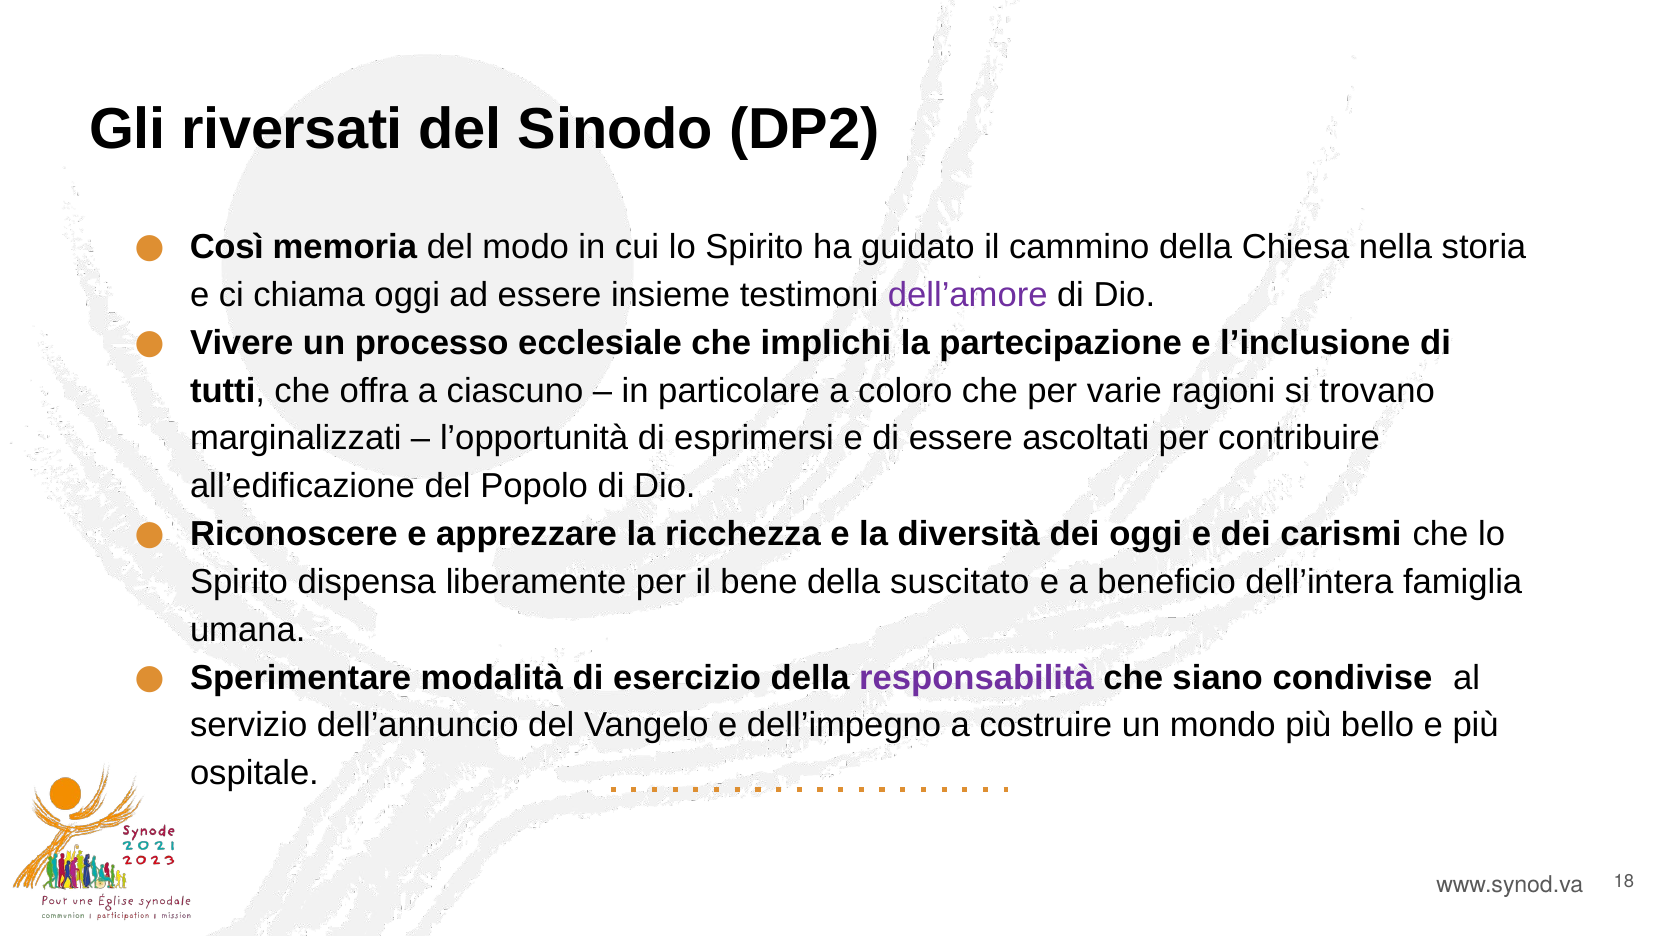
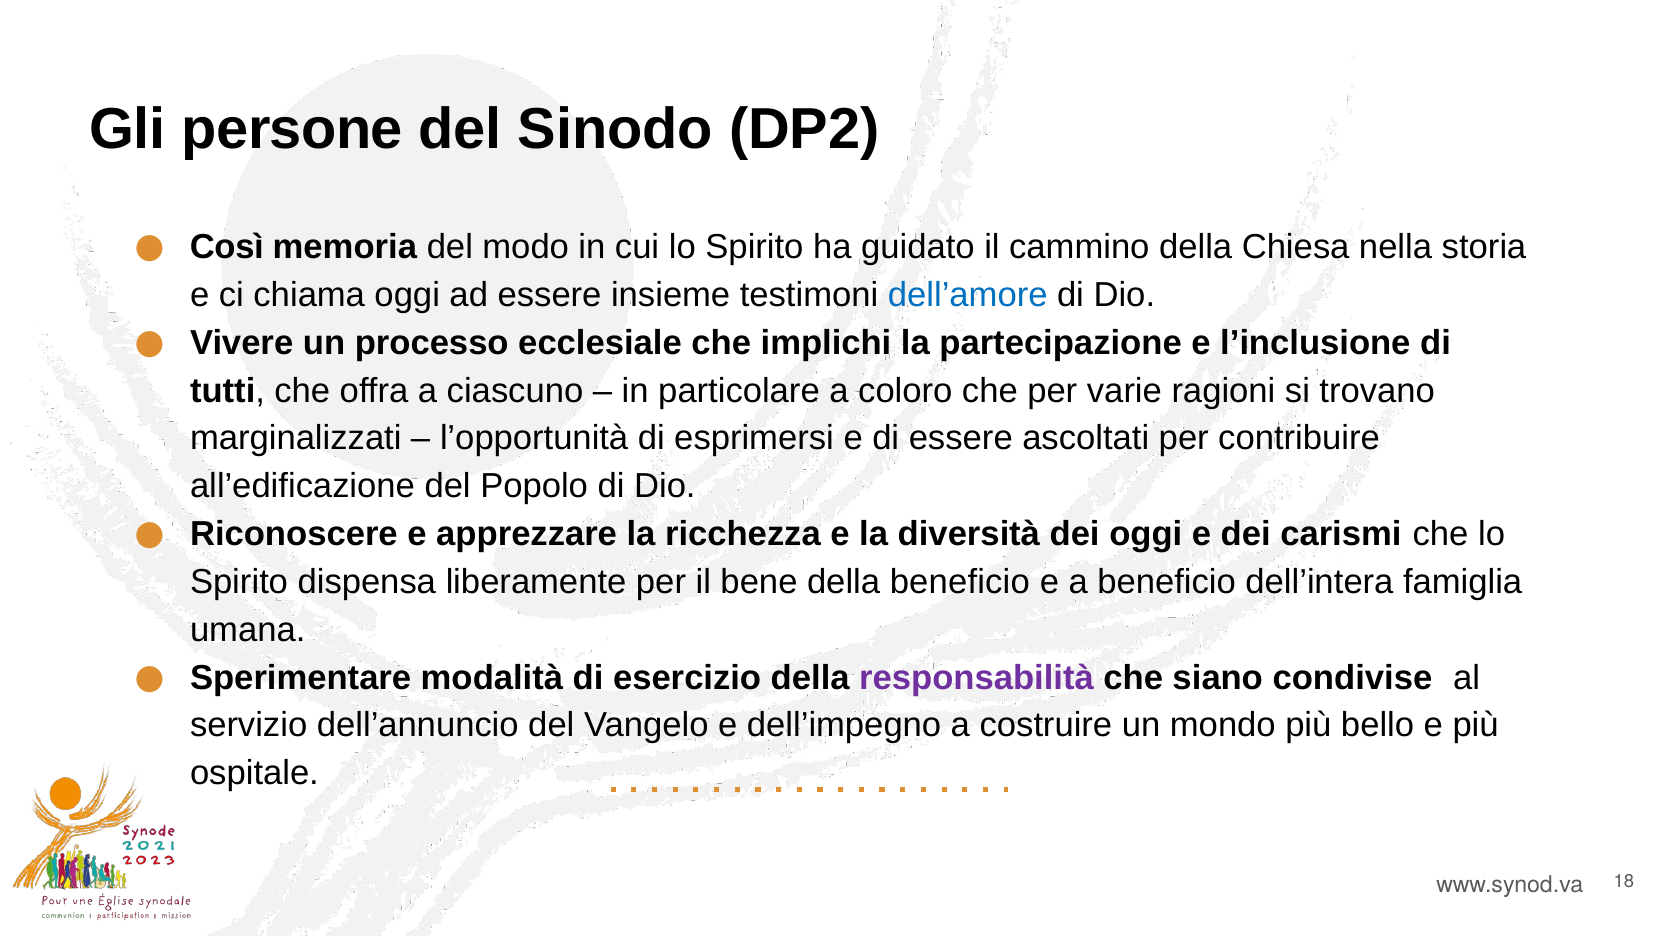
riversati: riversati -> persone
dell’amore colour: purple -> blue
della suscitato: suscitato -> beneficio
